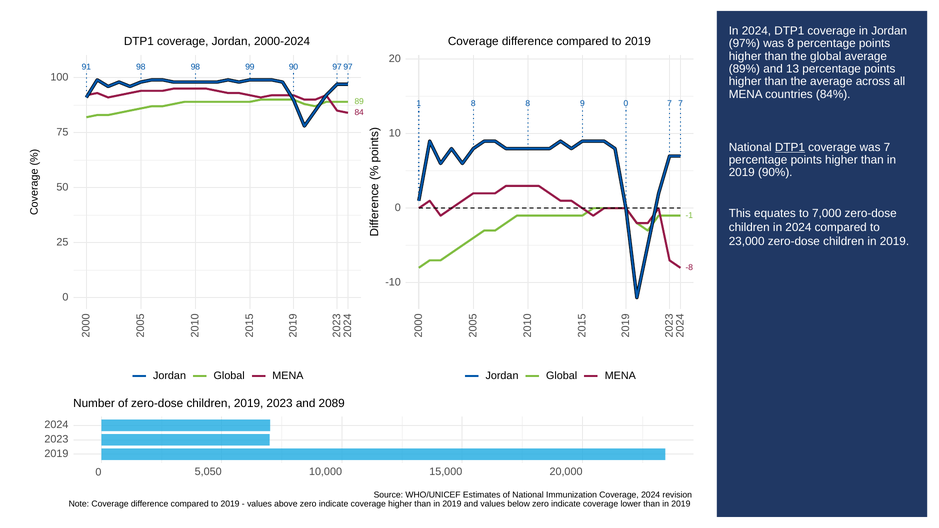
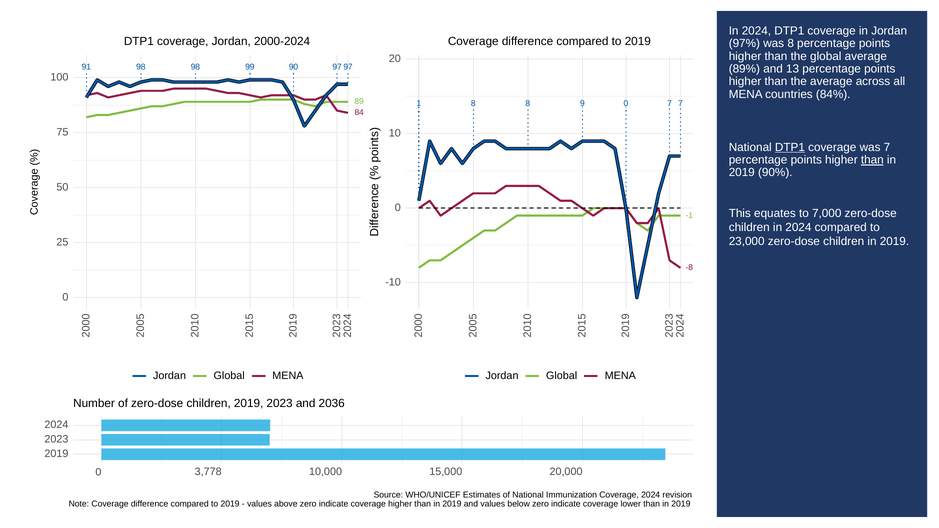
than at (872, 160) underline: none -> present
2089: 2089 -> 2036
5,050: 5,050 -> 3,778
